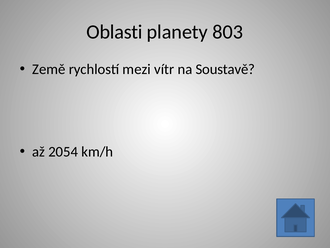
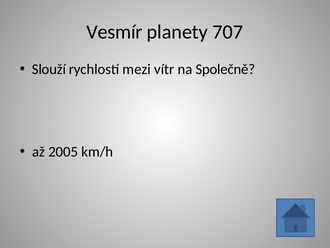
Oblasti: Oblasti -> Vesmír
803: 803 -> 707
Země: Země -> Slouží
Soustavě: Soustavě -> Společně
2054: 2054 -> 2005
